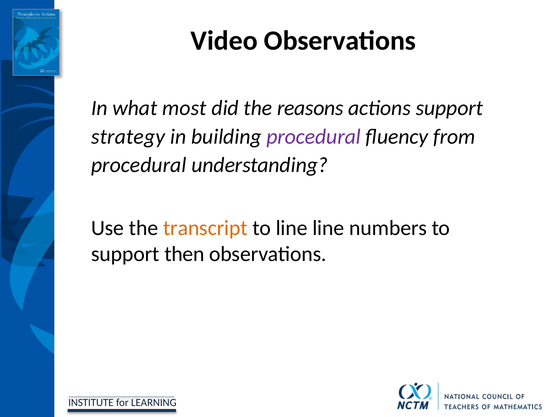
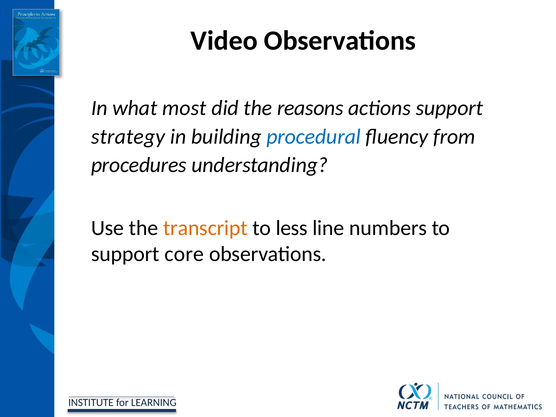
procedural at (314, 137) colour: purple -> blue
procedural at (139, 165): procedural -> procedures
to line: line -> less
then: then -> core
